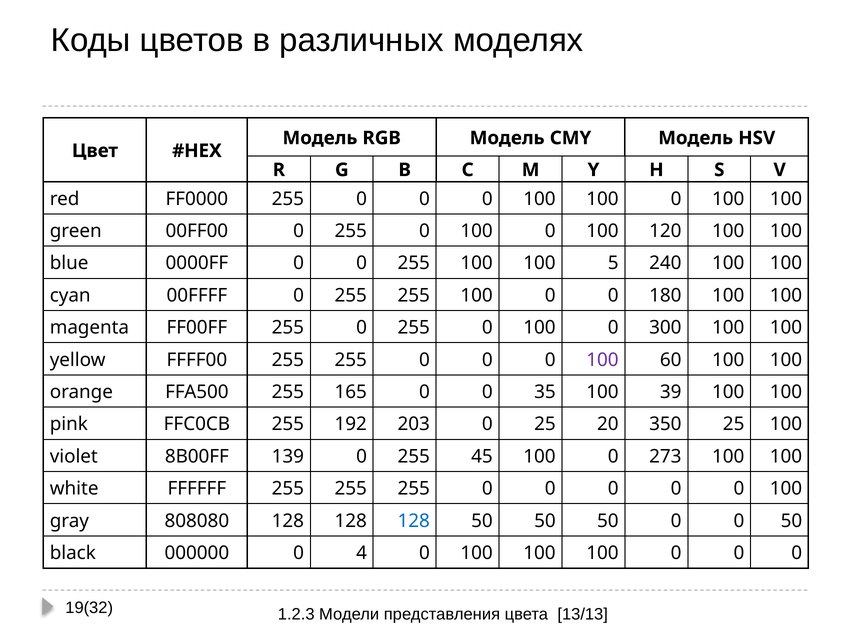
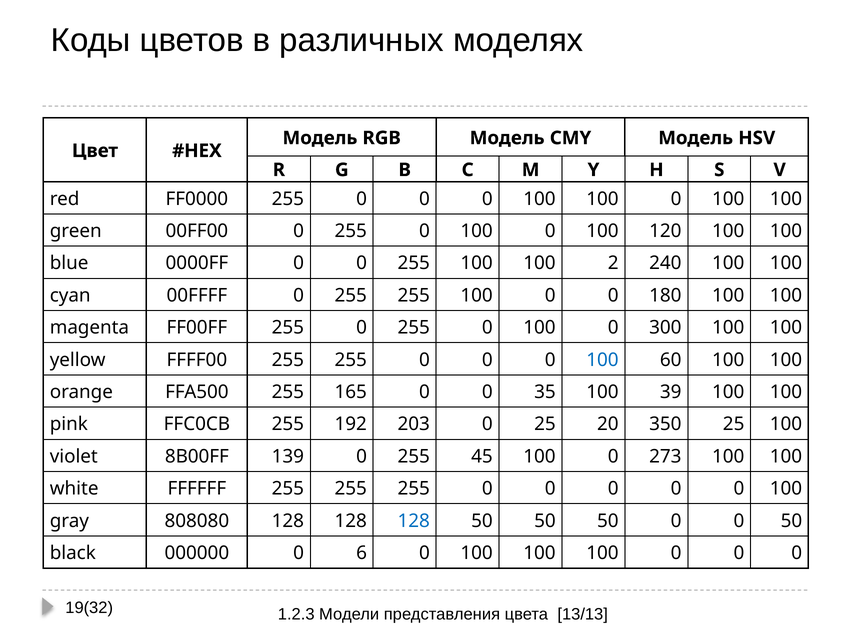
5: 5 -> 2
100 at (602, 360) colour: purple -> blue
4: 4 -> 6
